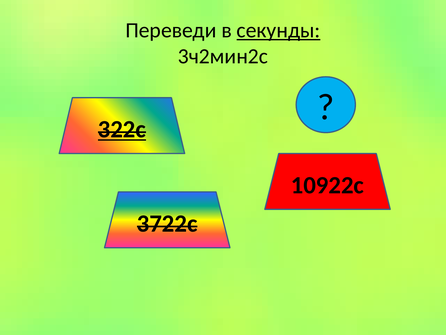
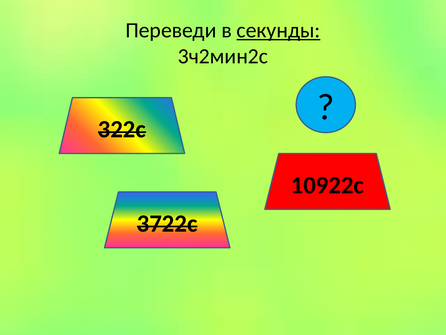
322с underline: present -> none
